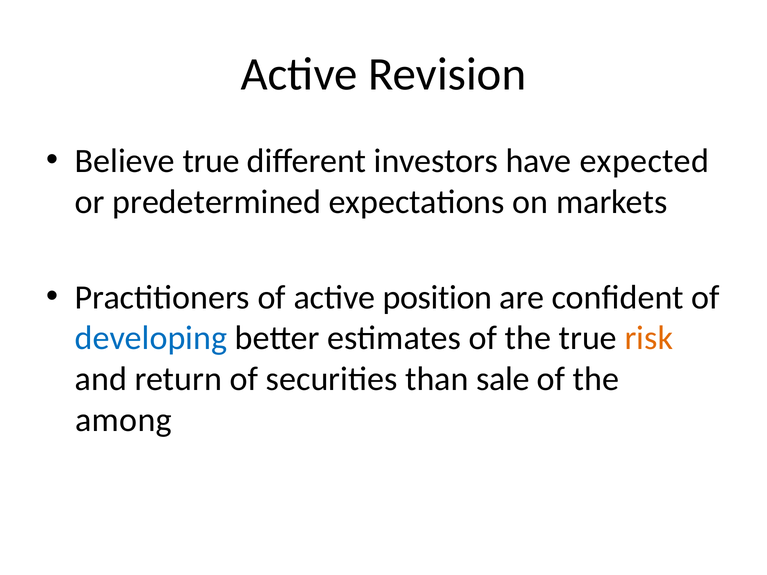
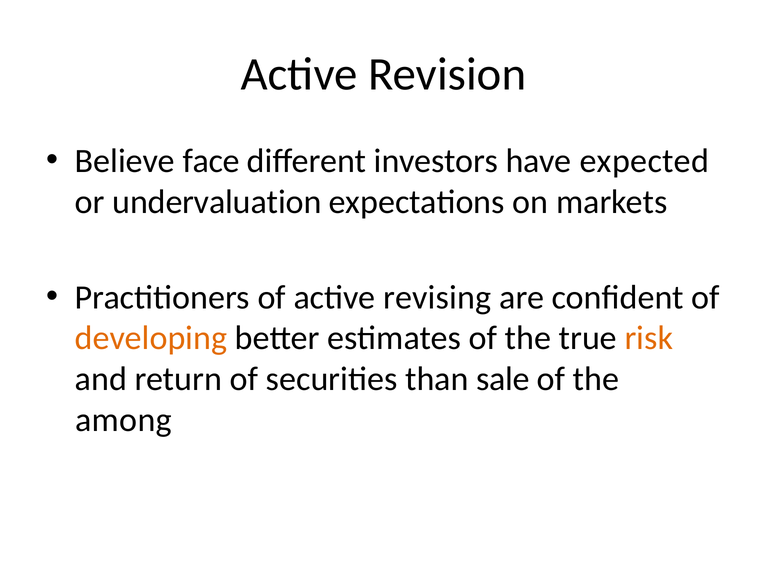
Believe true: true -> face
predetermined: predetermined -> undervaluation
position: position -> revising
developing colour: blue -> orange
